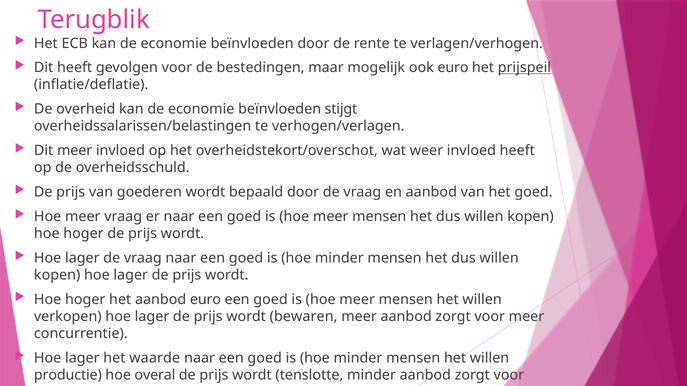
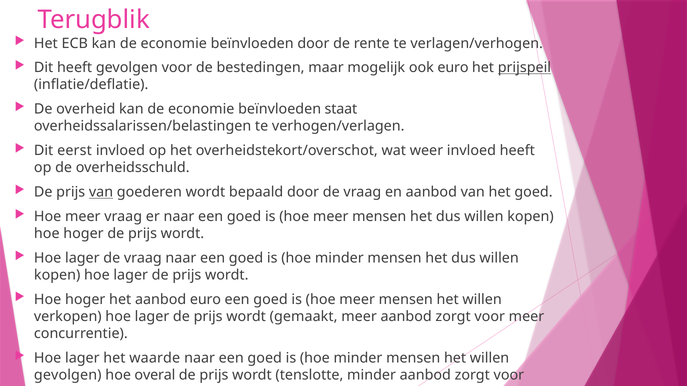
stijgt: stijgt -> staat
Dit meer: meer -> eerst
van at (101, 192) underline: none -> present
bewaren: bewaren -> gemaakt
productie at (68, 376): productie -> gevolgen
